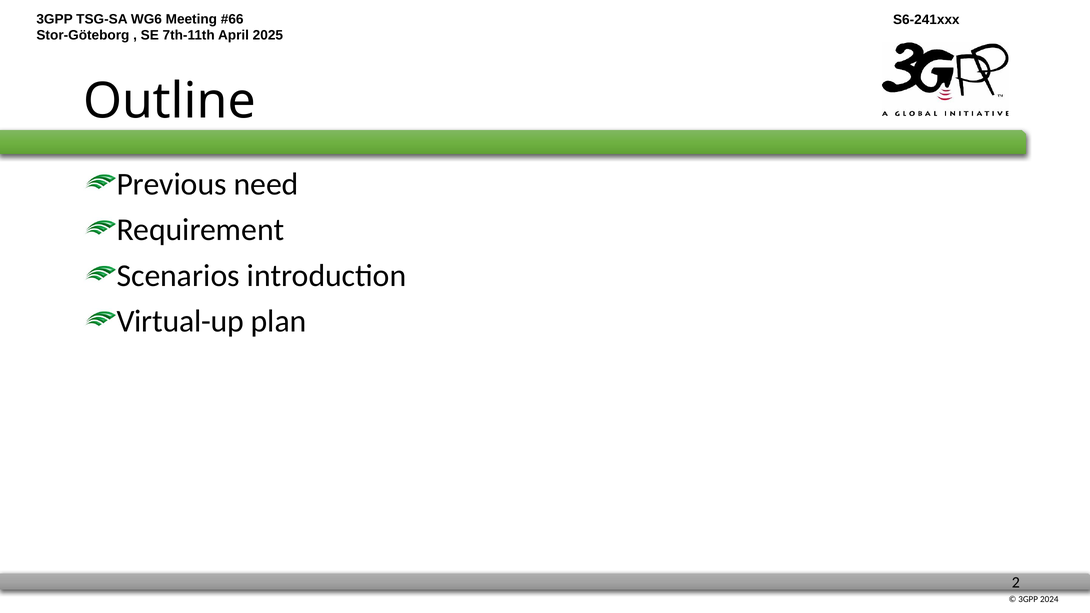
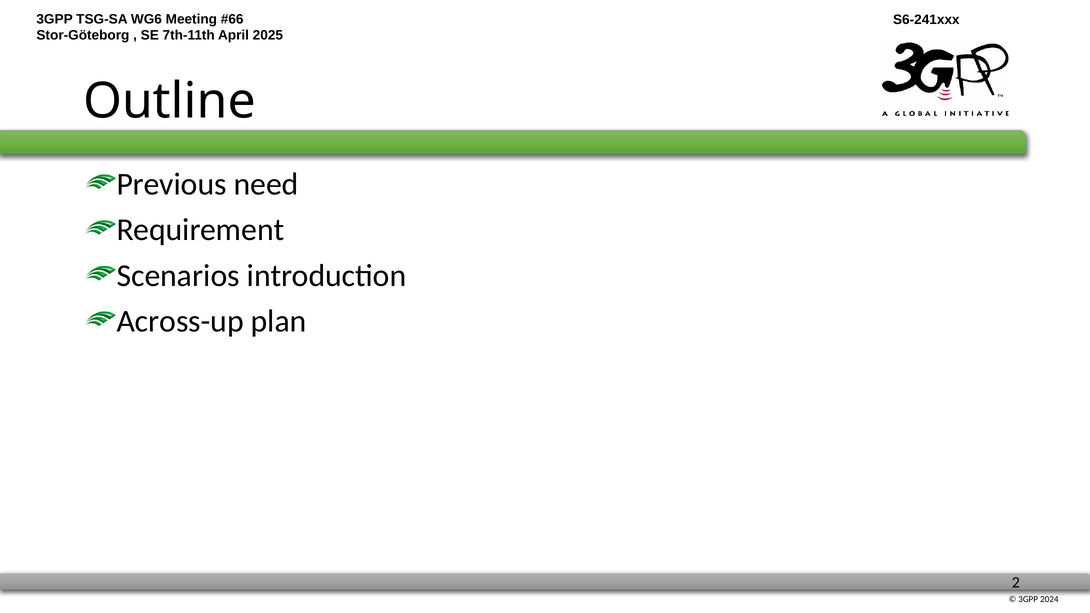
Virtual-up: Virtual-up -> Across-up
